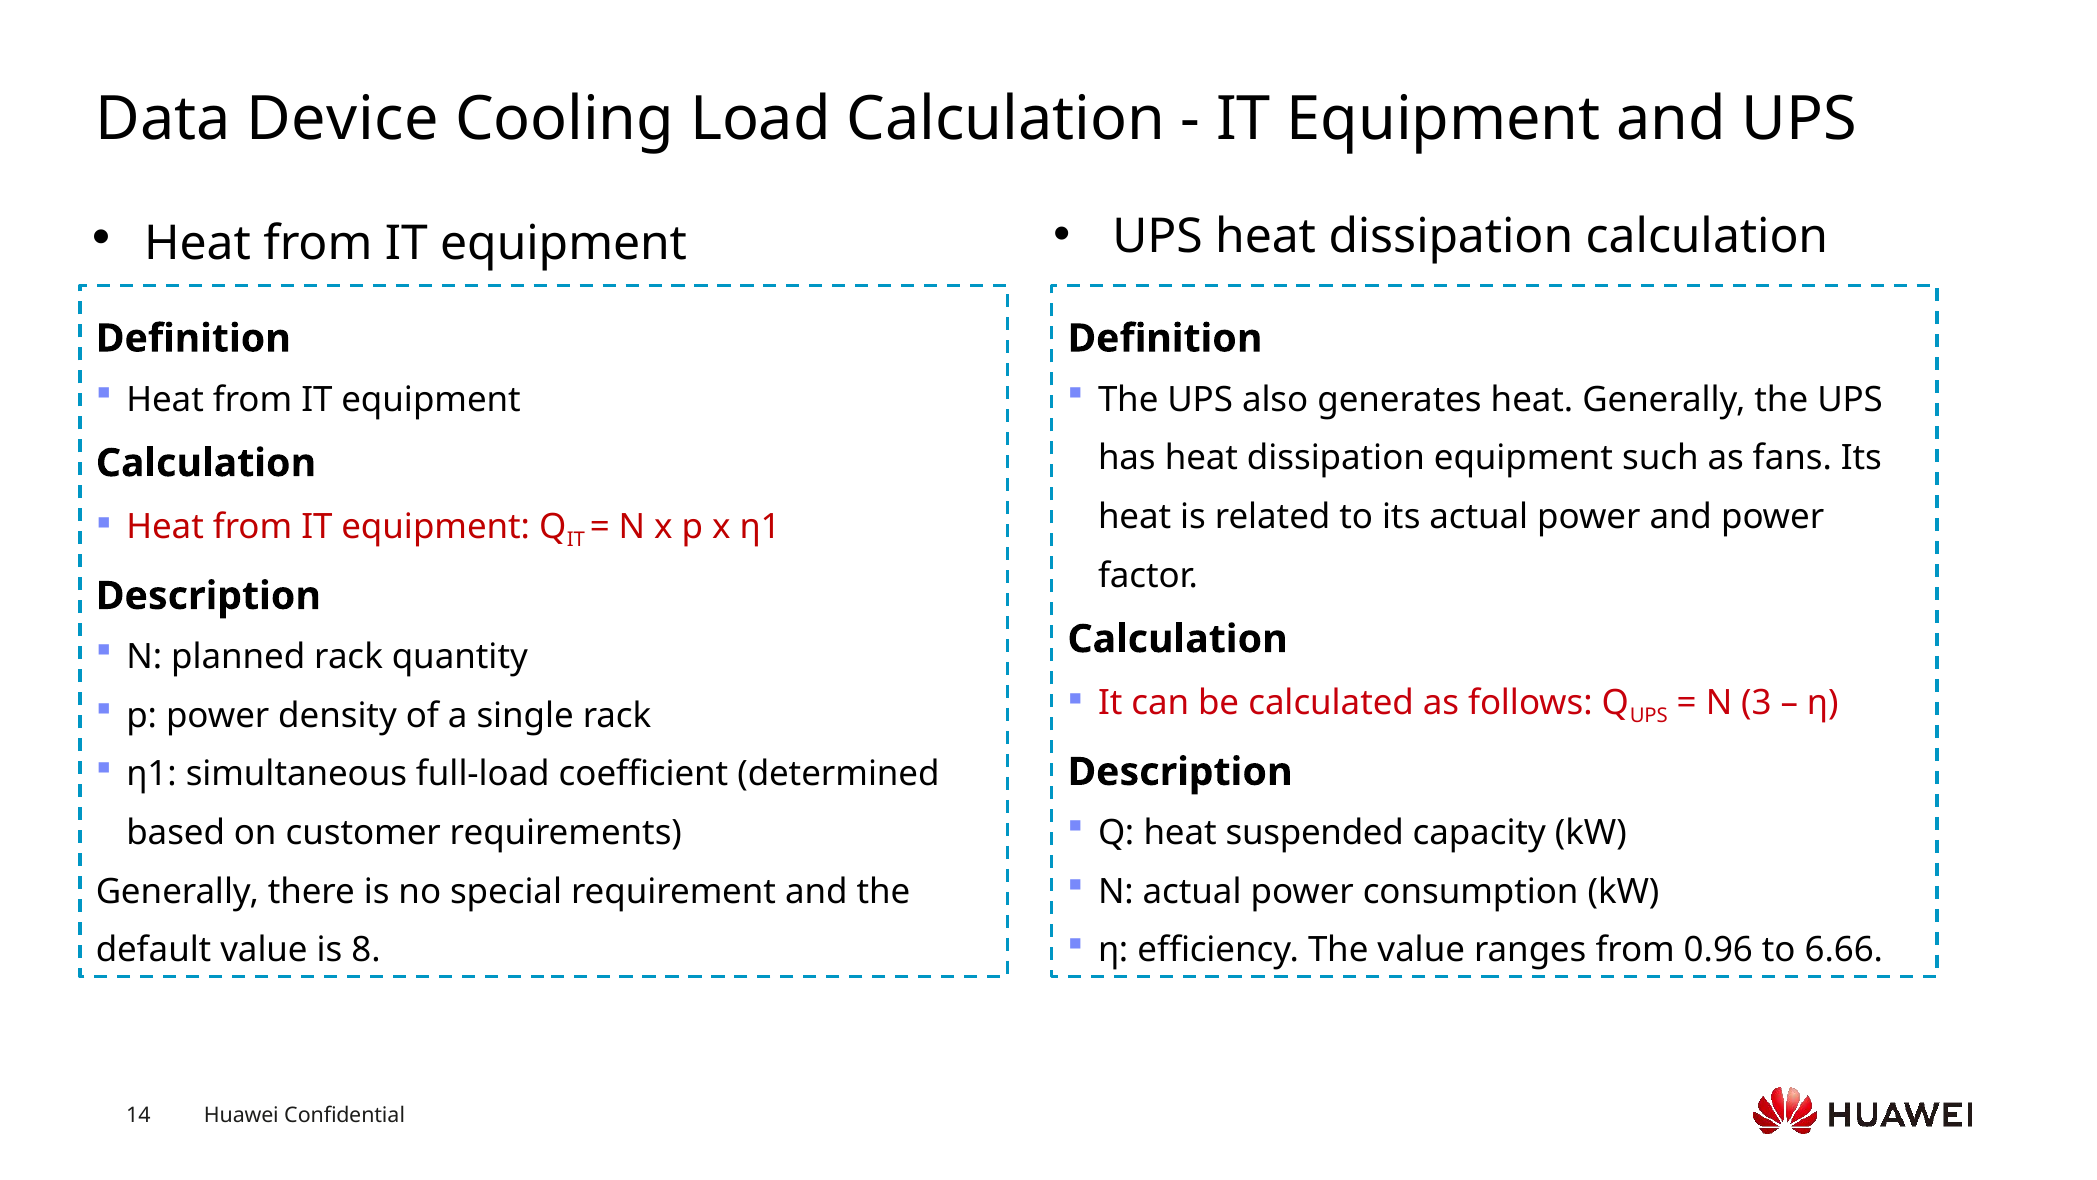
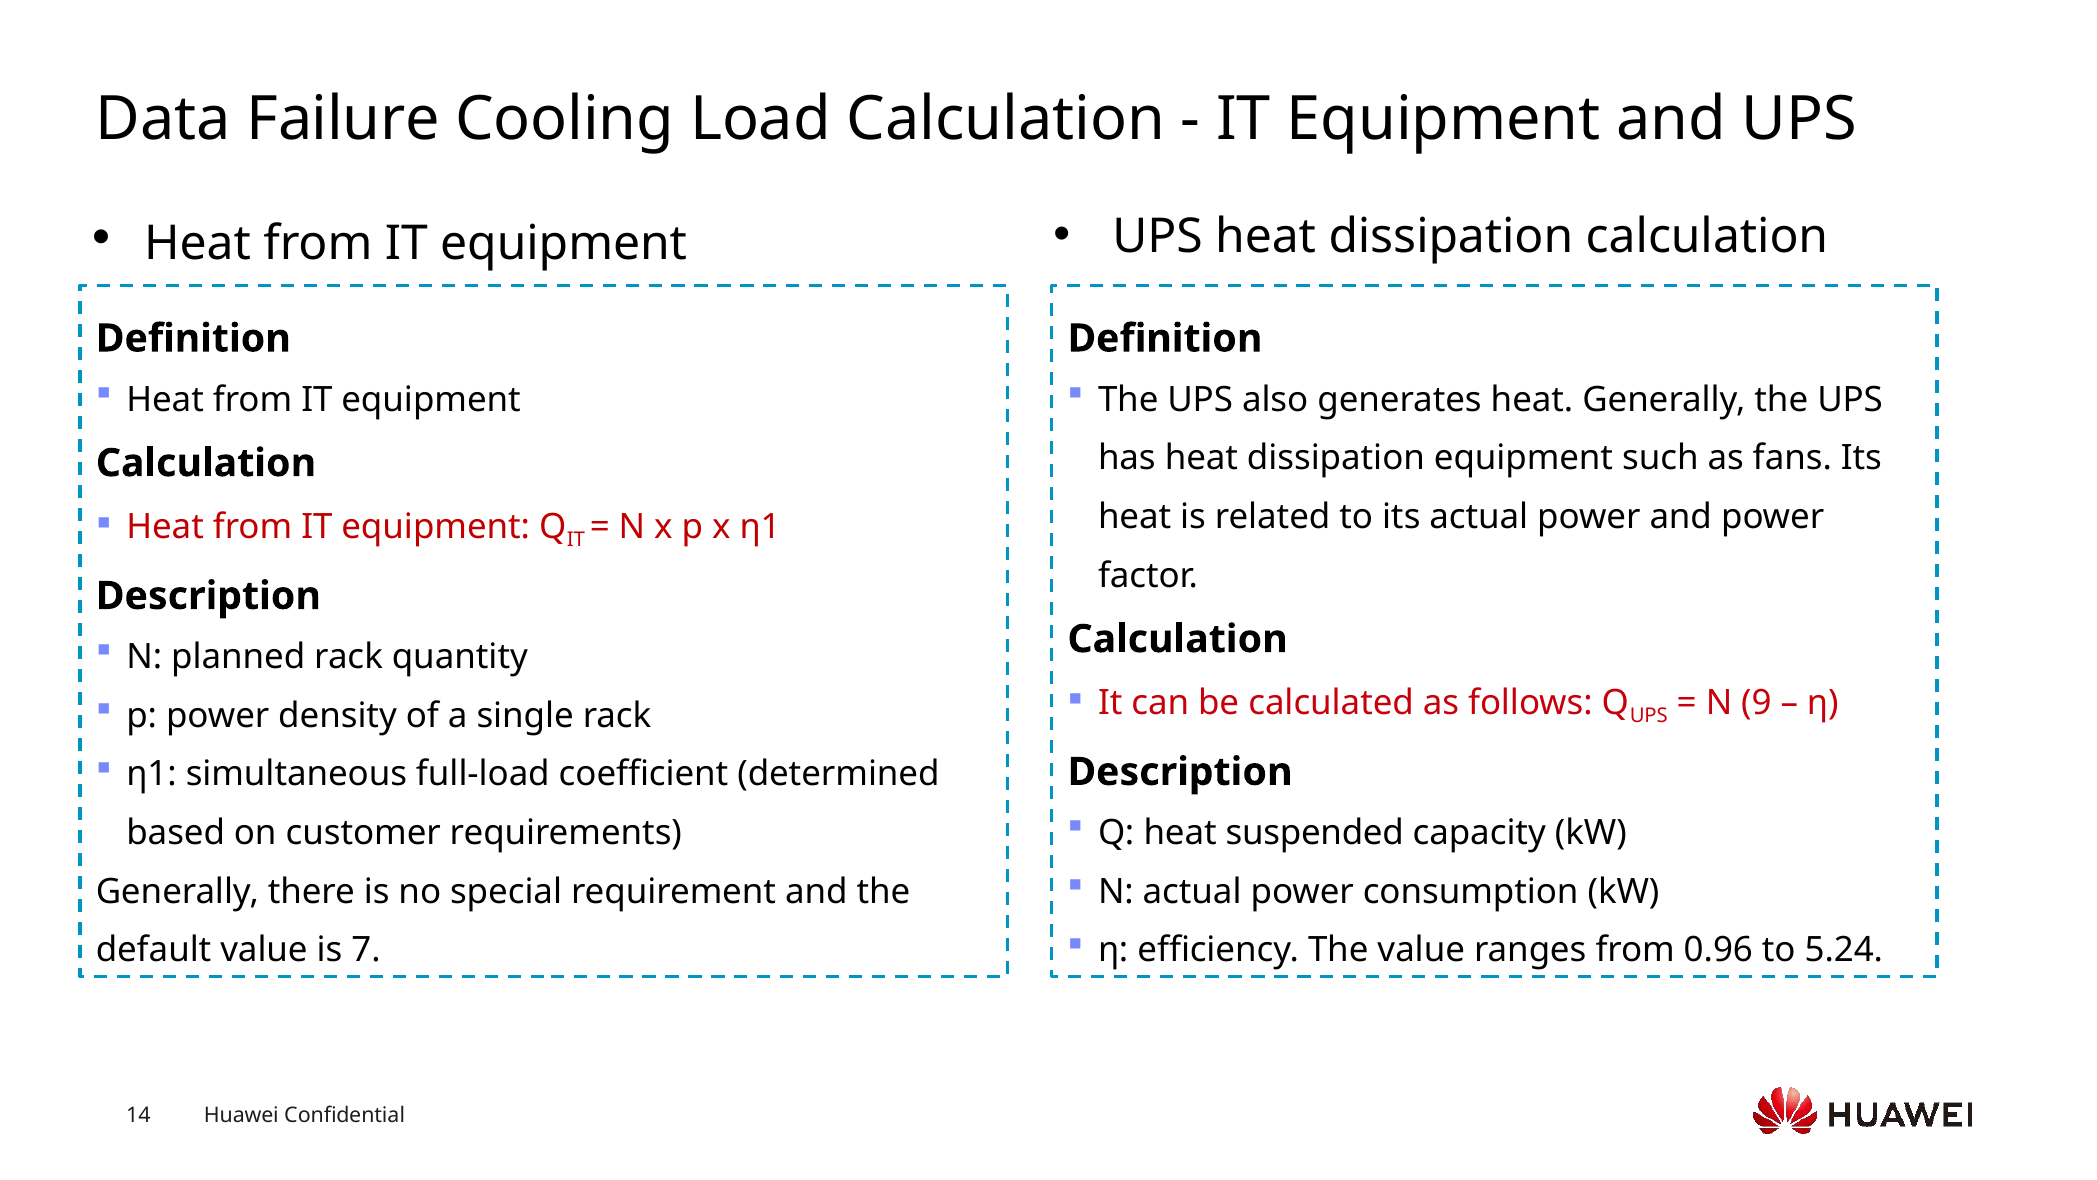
Device: Device -> Failure
3: 3 -> 9
6.66: 6.66 -> 5.24
8: 8 -> 7
